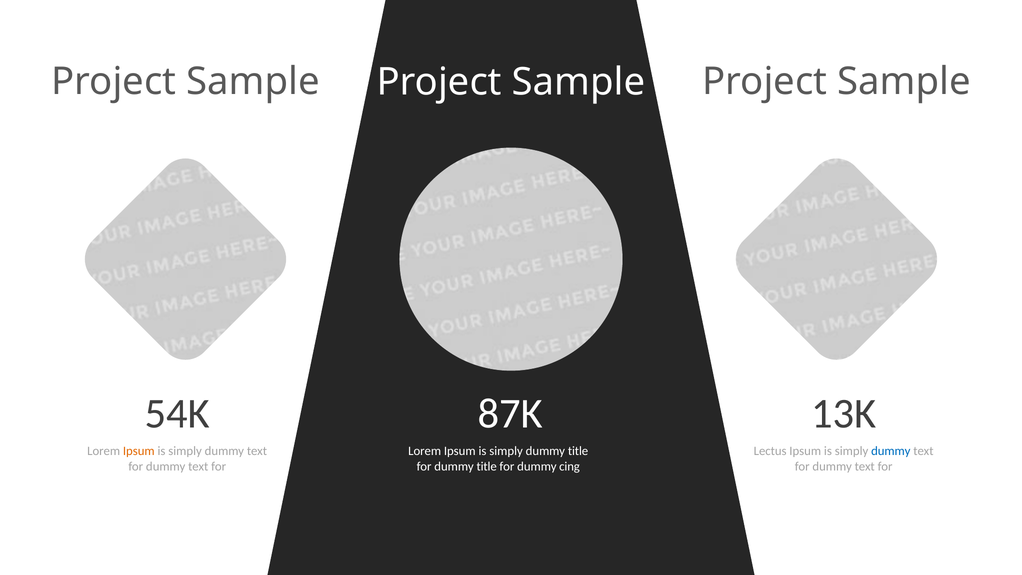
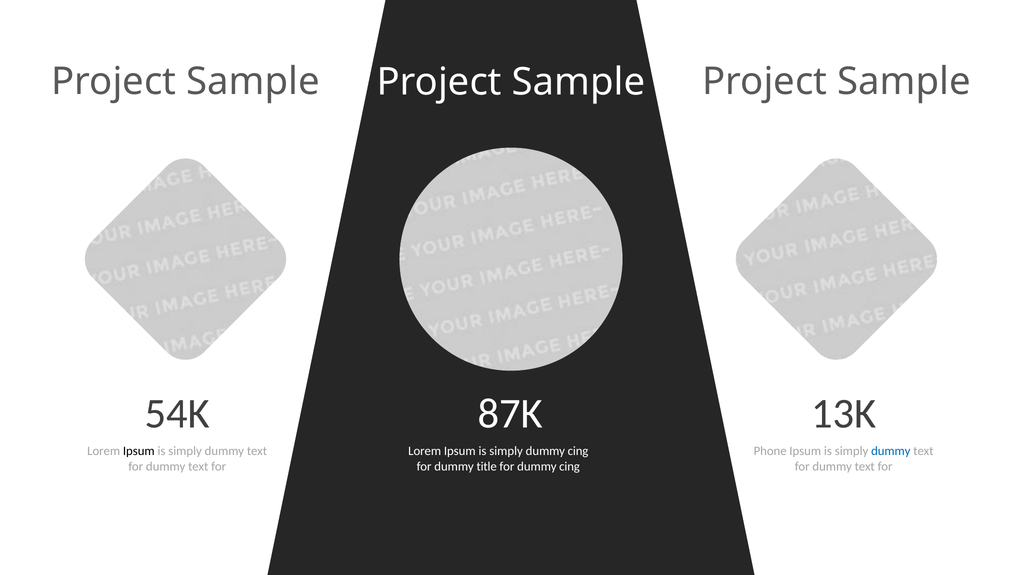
Ipsum at (139, 451) colour: orange -> black
simply dummy title: title -> cing
Lectus: Lectus -> Phone
